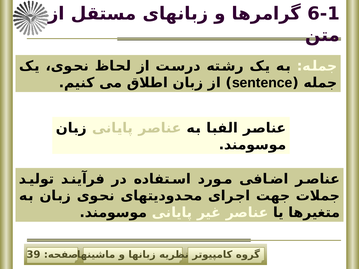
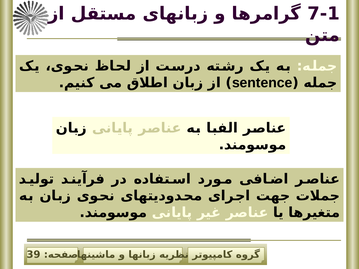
6-1: 6-1 -> 7-1
